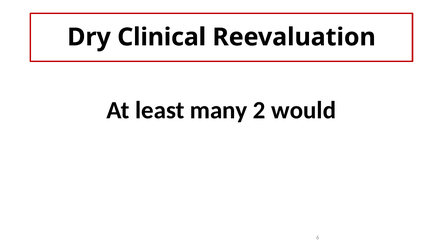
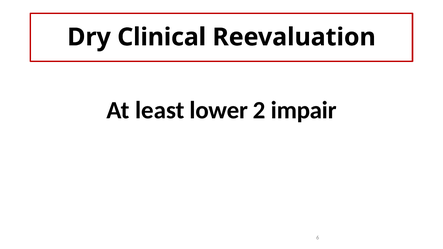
many: many -> lower
would: would -> impair
